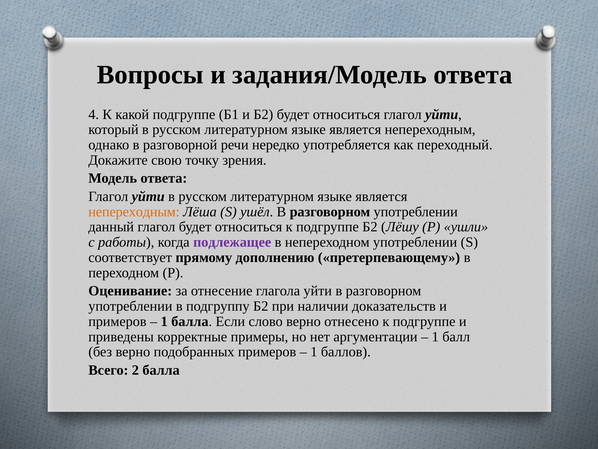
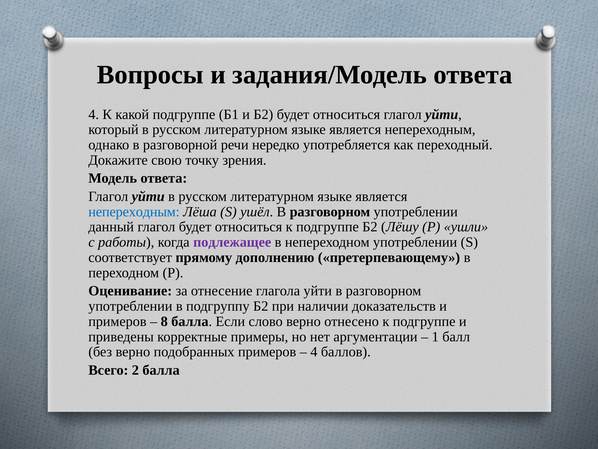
непереходным at (134, 211) colour: orange -> blue
1 at (164, 321): 1 -> 8
1 at (314, 352): 1 -> 4
